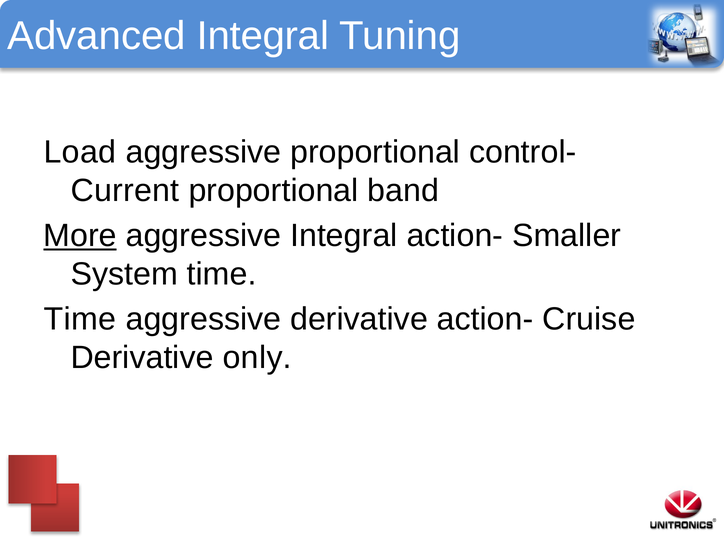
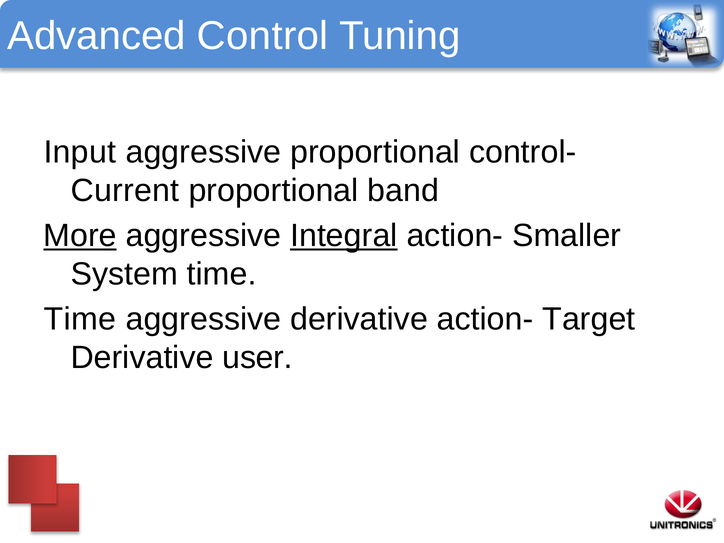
Advanced Integral: Integral -> Control
Load: Load -> Input
Integral at (344, 236) underline: none -> present
Cruise: Cruise -> Target
only: only -> user
